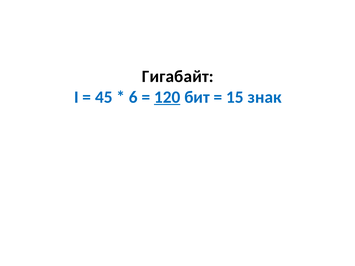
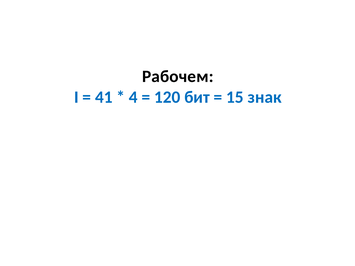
Гигабайт: Гигабайт -> Рабочем
45: 45 -> 41
6: 6 -> 4
120 underline: present -> none
